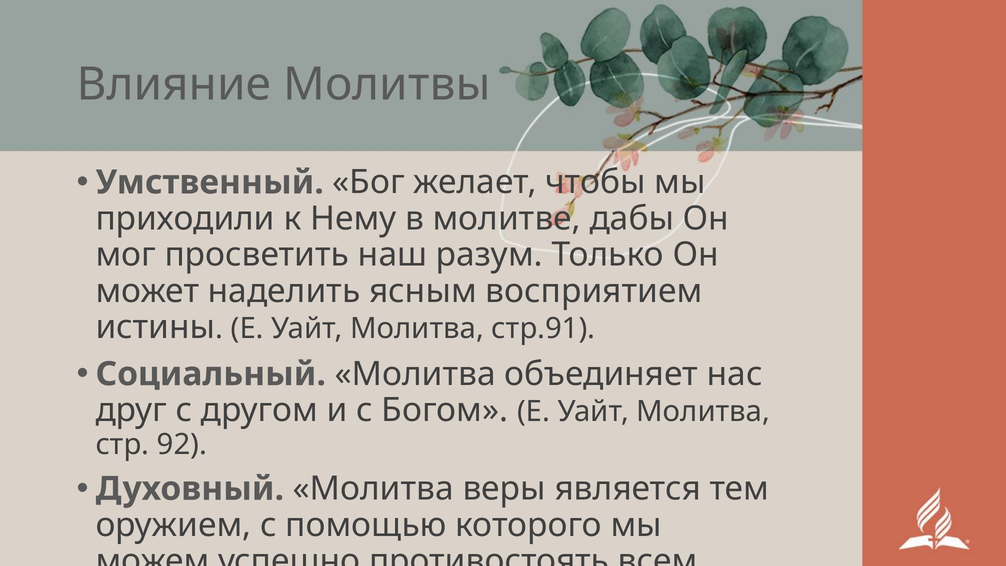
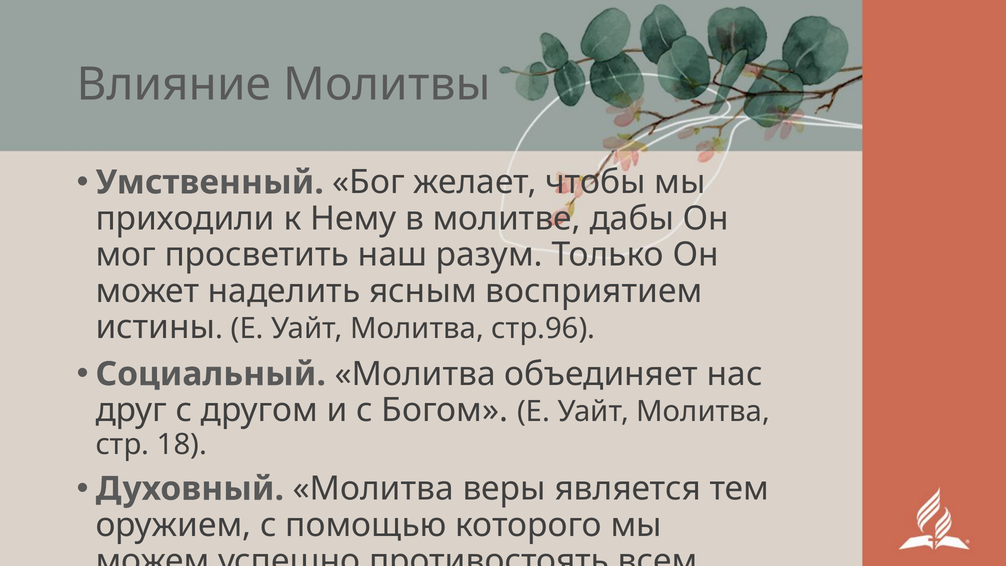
стр.91: стр.91 -> стр.96
92: 92 -> 18
